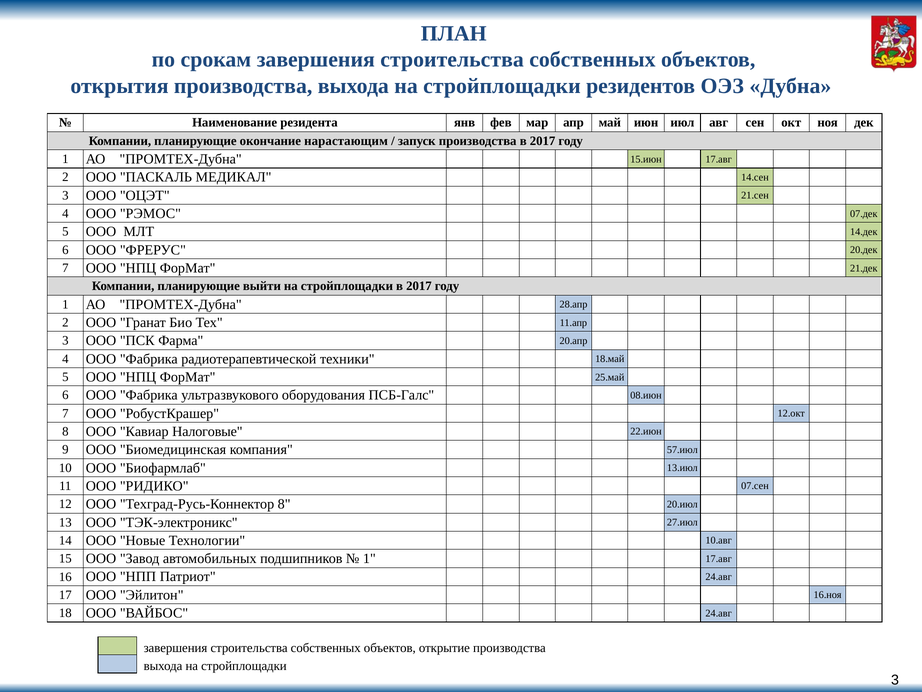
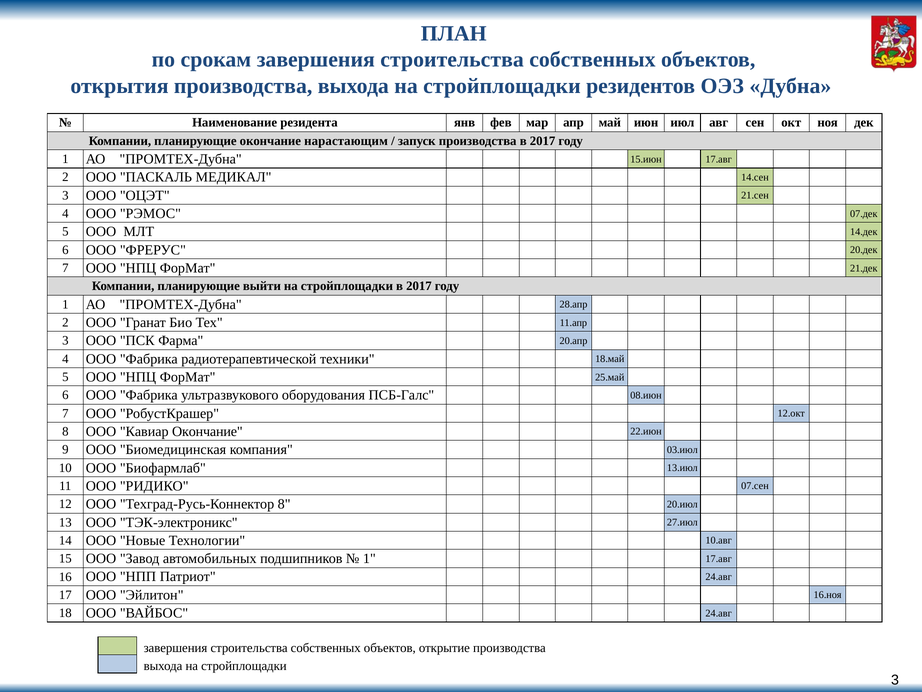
Кавиар Налоговые: Налоговые -> Окончание
57.июл: 57.июл -> 03.июл
